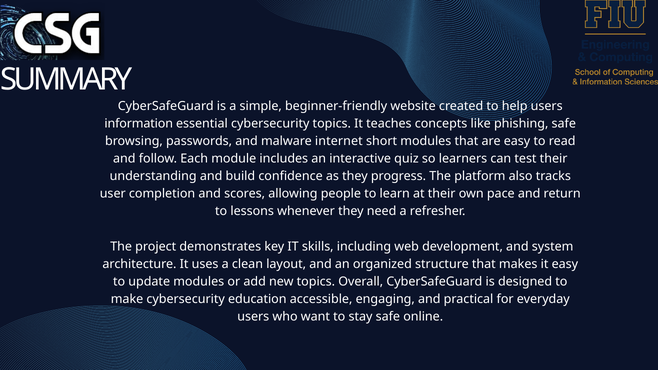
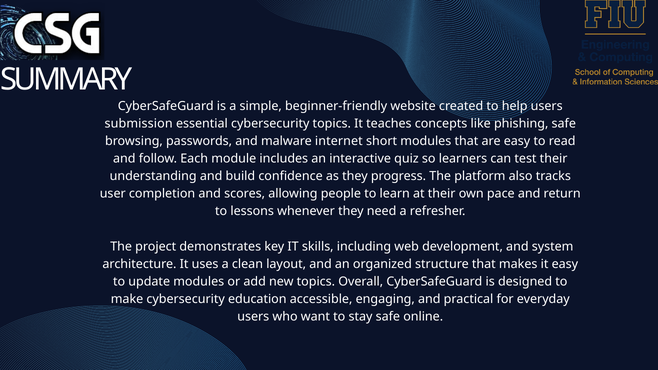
information: information -> submission
